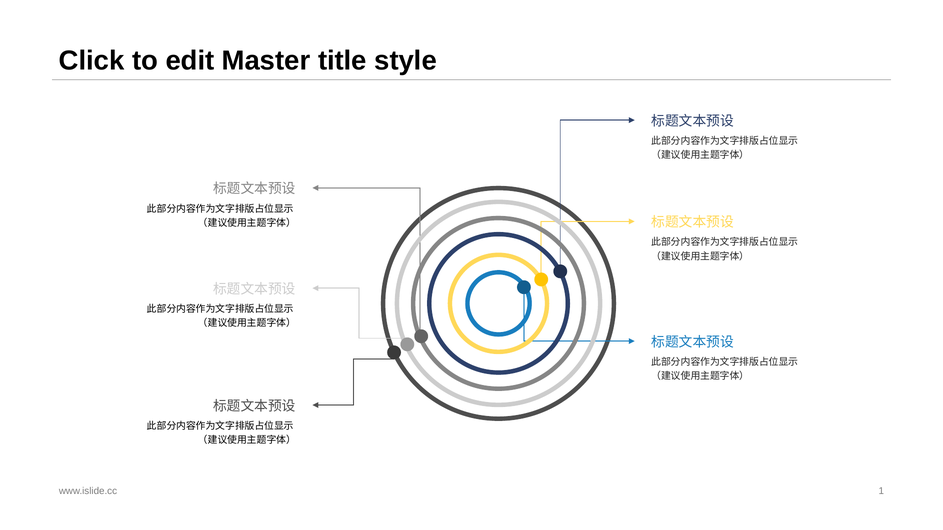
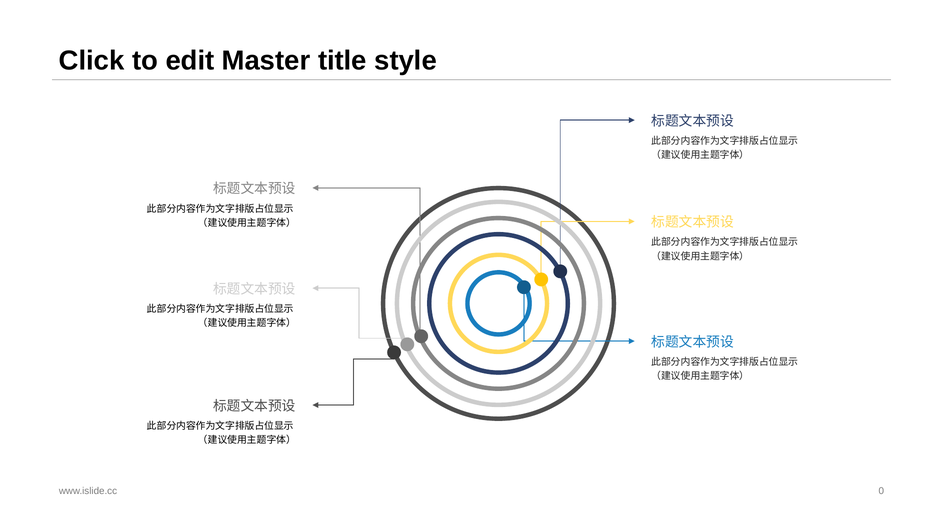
1: 1 -> 0
